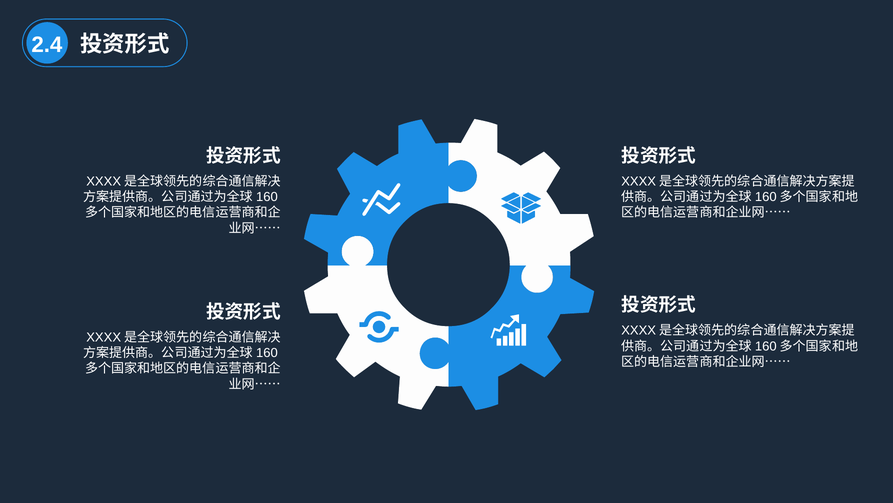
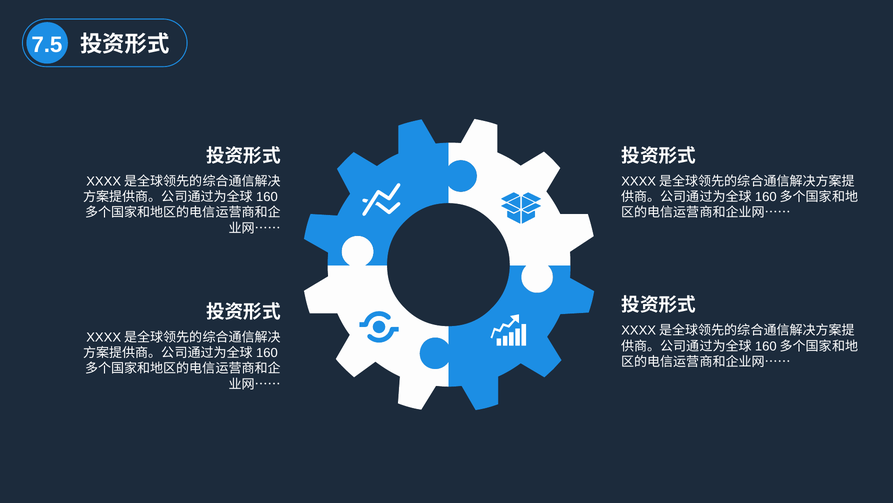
2.4: 2.4 -> 7.5
